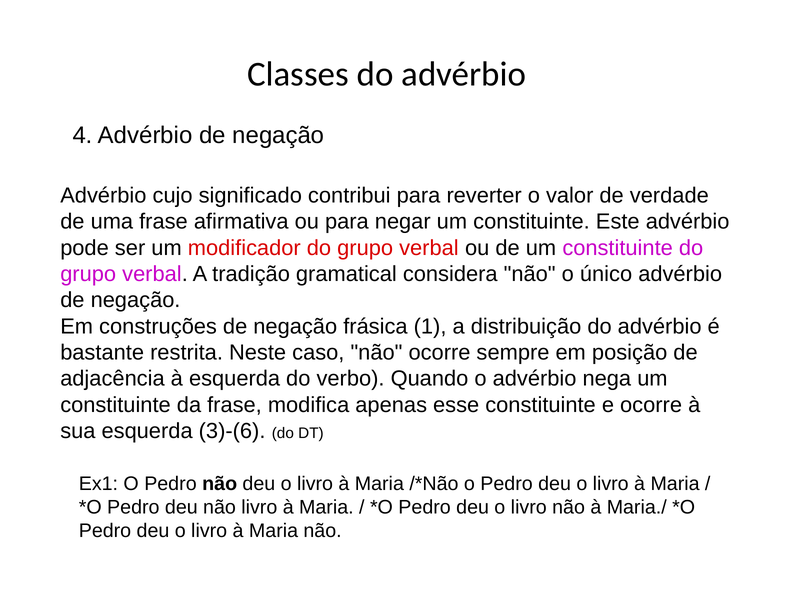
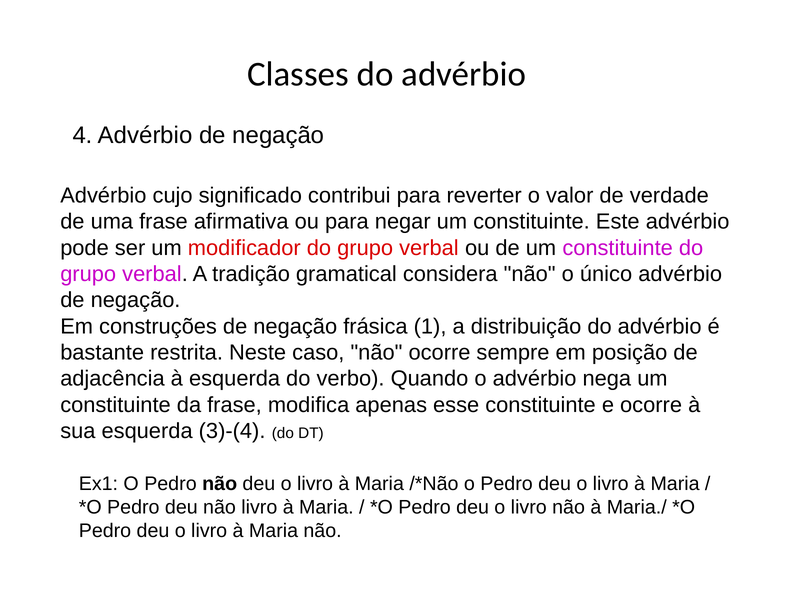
3)-(6: 3)-(6 -> 3)-(4
